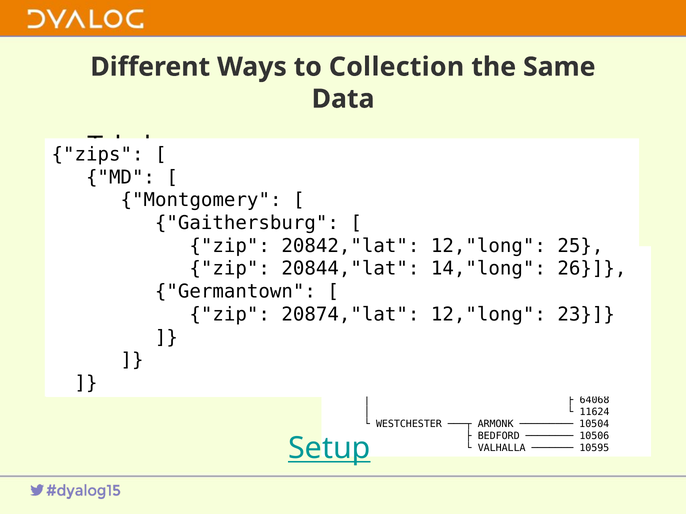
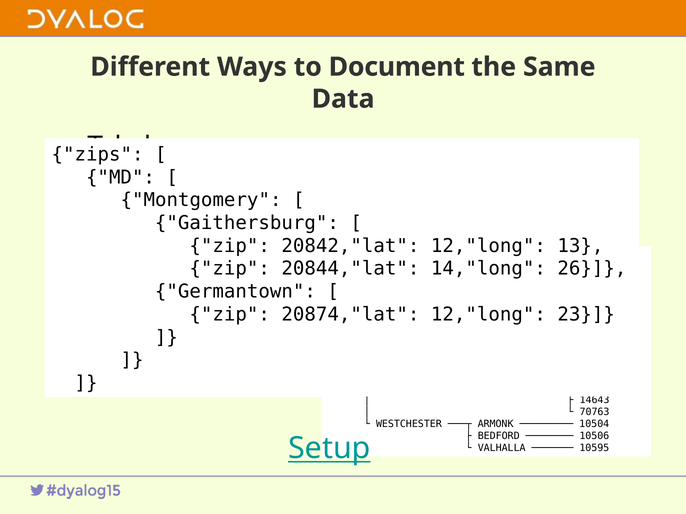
Collection: Collection -> Document
25: 25 -> 13
64068: 64068 -> 14643
11624: 11624 -> 70763
